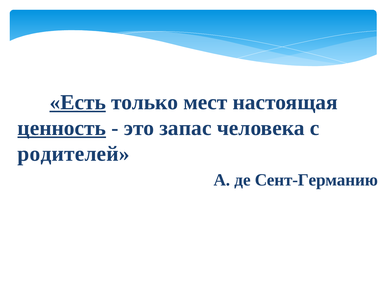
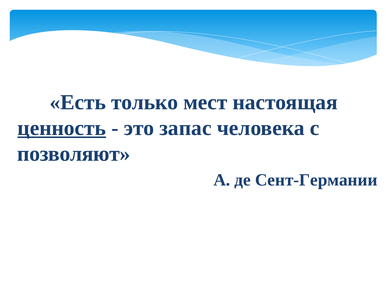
Есть underline: present -> none
родителей: родителей -> позволяют
Сент-Германию: Сент-Германию -> Сент-Германии
